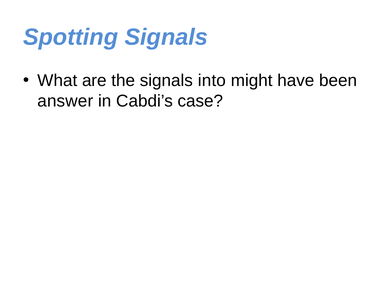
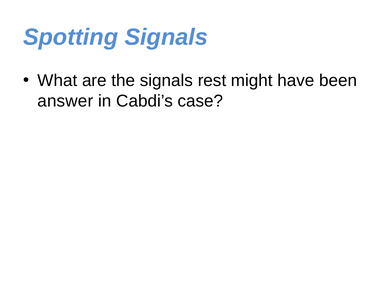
into: into -> rest
